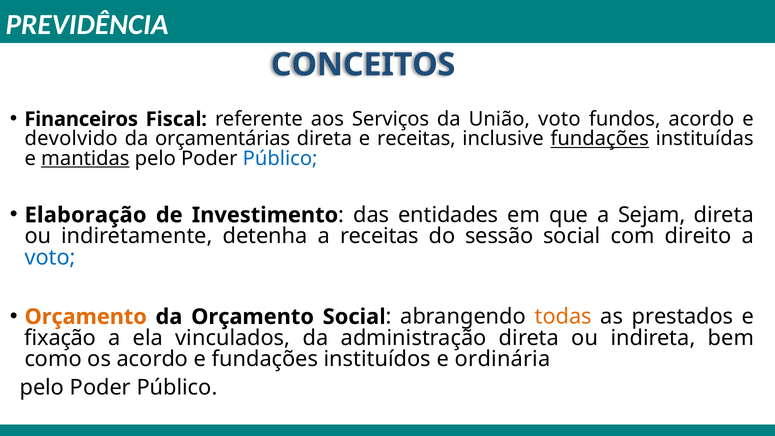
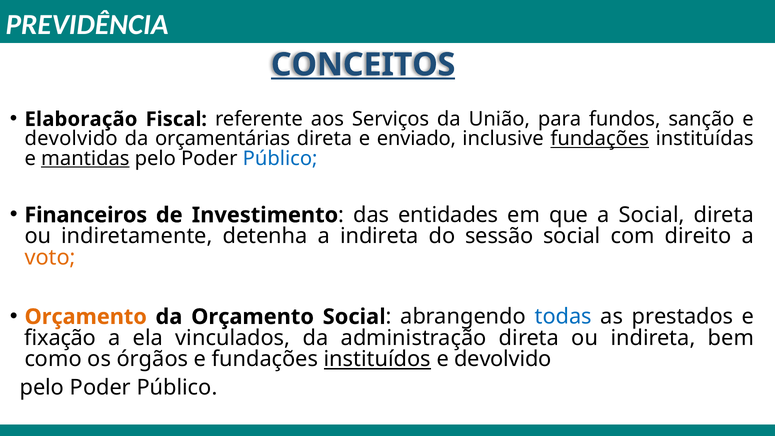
CONCEITOS underline: none -> present
Financeiros: Financeiros -> Elaboração
União voto: voto -> para
fundos acordo: acordo -> sanção
e receitas: receitas -> enviado
Elaboração: Elaboração -> Financeiros
a Sejam: Sejam -> Social
a receitas: receitas -> indireta
voto at (50, 257) colour: blue -> orange
todas colour: orange -> blue
os acordo: acordo -> órgãos
instituídos underline: none -> present
ordinária at (503, 359): ordinária -> devolvido
